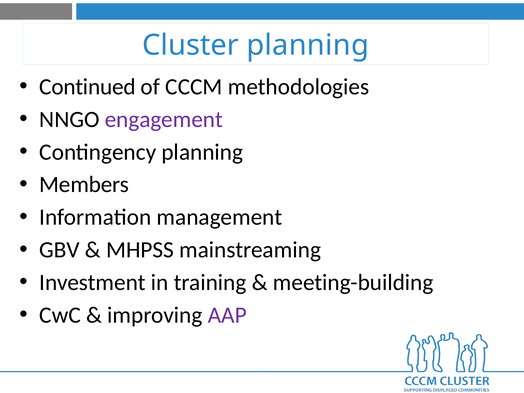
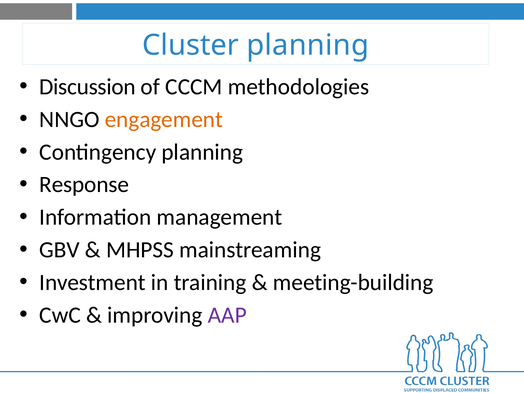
Continued: Continued -> Discussion
engagement colour: purple -> orange
Members: Members -> Response
